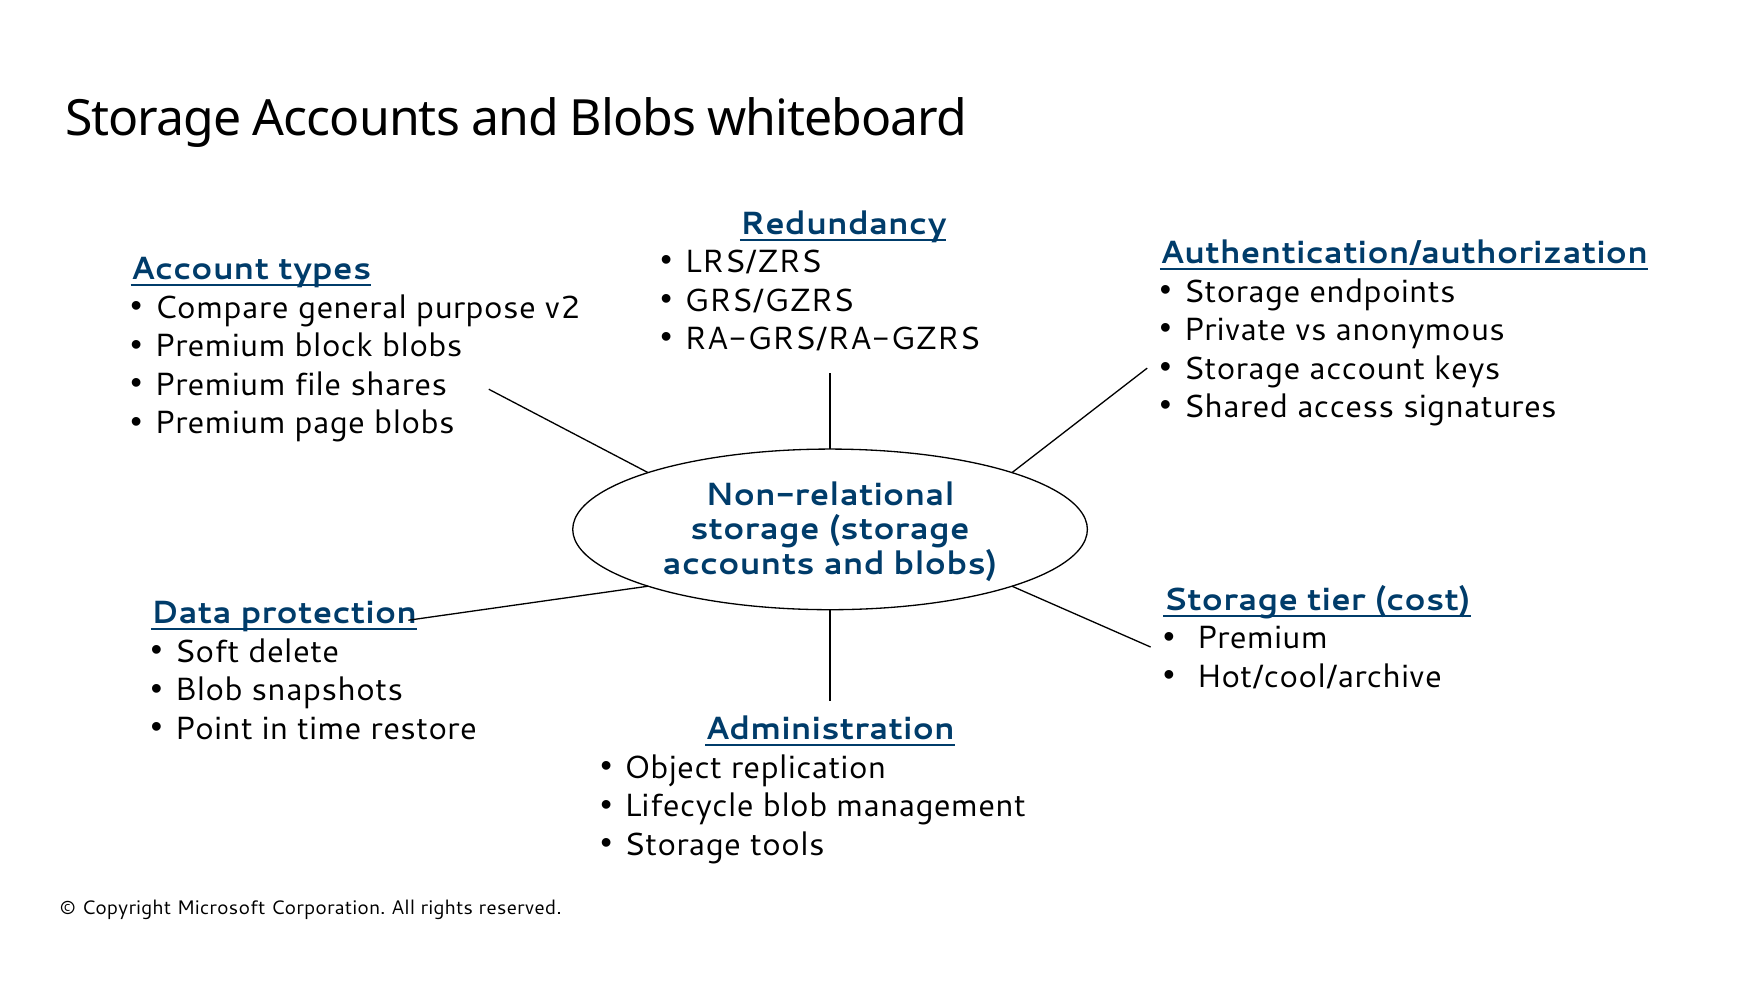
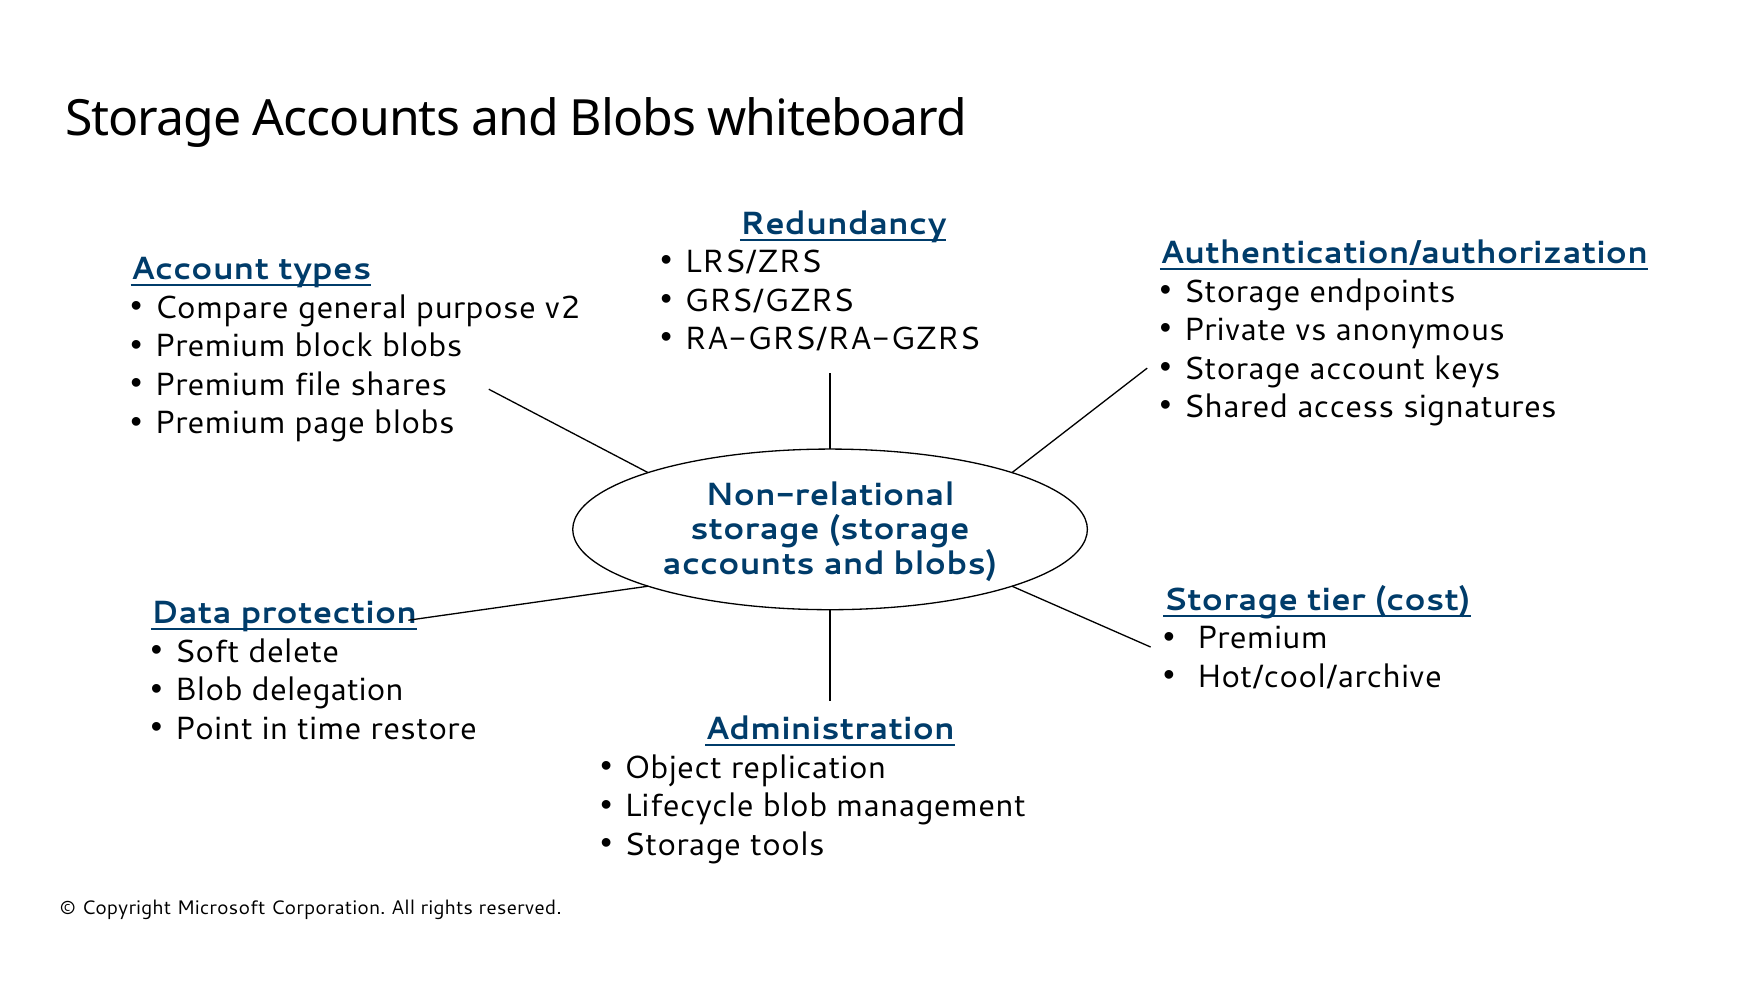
snapshots: snapshots -> delegation
